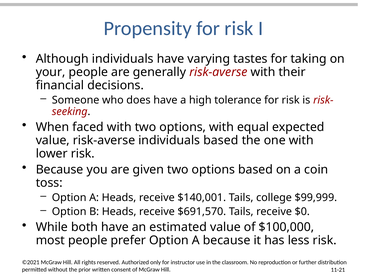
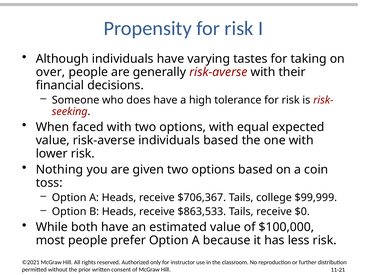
your: your -> over
Because at (60, 170): Because -> Nothing
$140,001: $140,001 -> $706,367
$691,570: $691,570 -> $863,533
